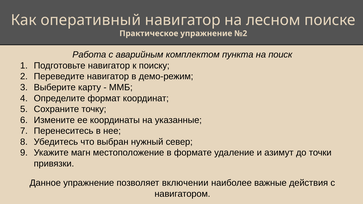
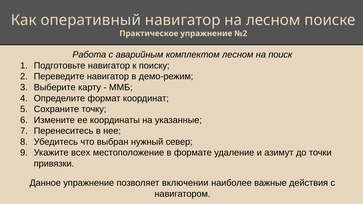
комплектом пункта: пункта -> лесном
магн: магн -> всех
